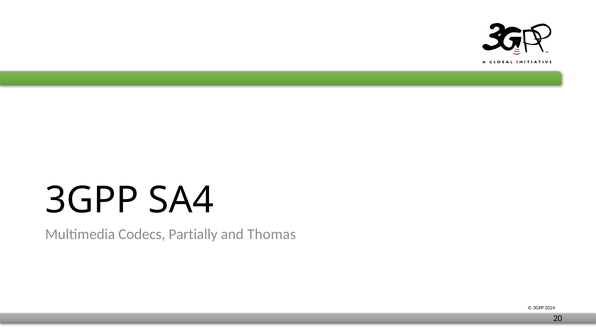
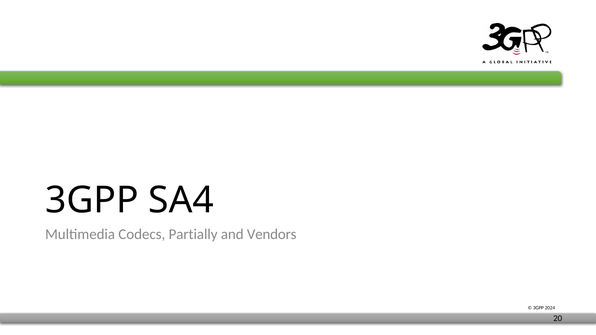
Thomas: Thomas -> Vendors
